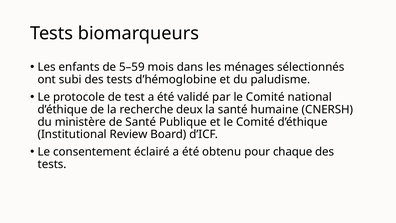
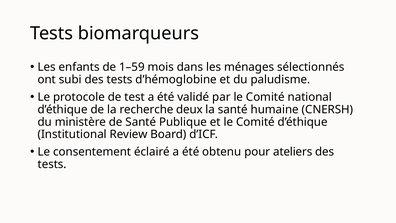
5–59: 5–59 -> 1–59
chaque: chaque -> ateliers
